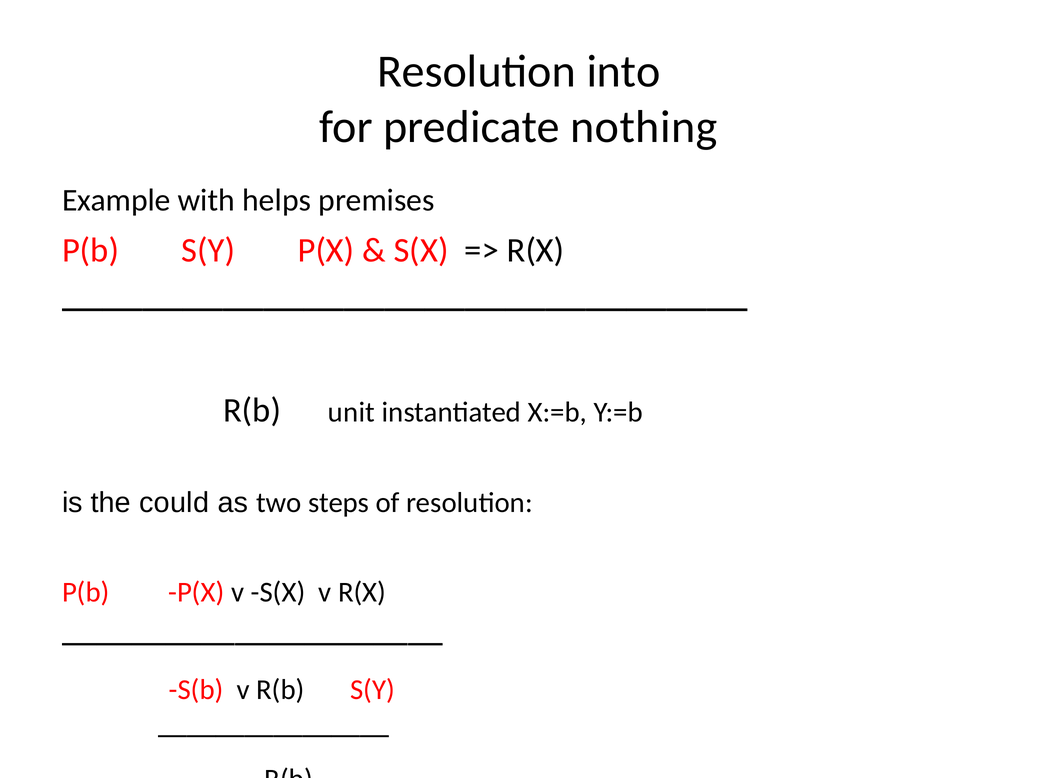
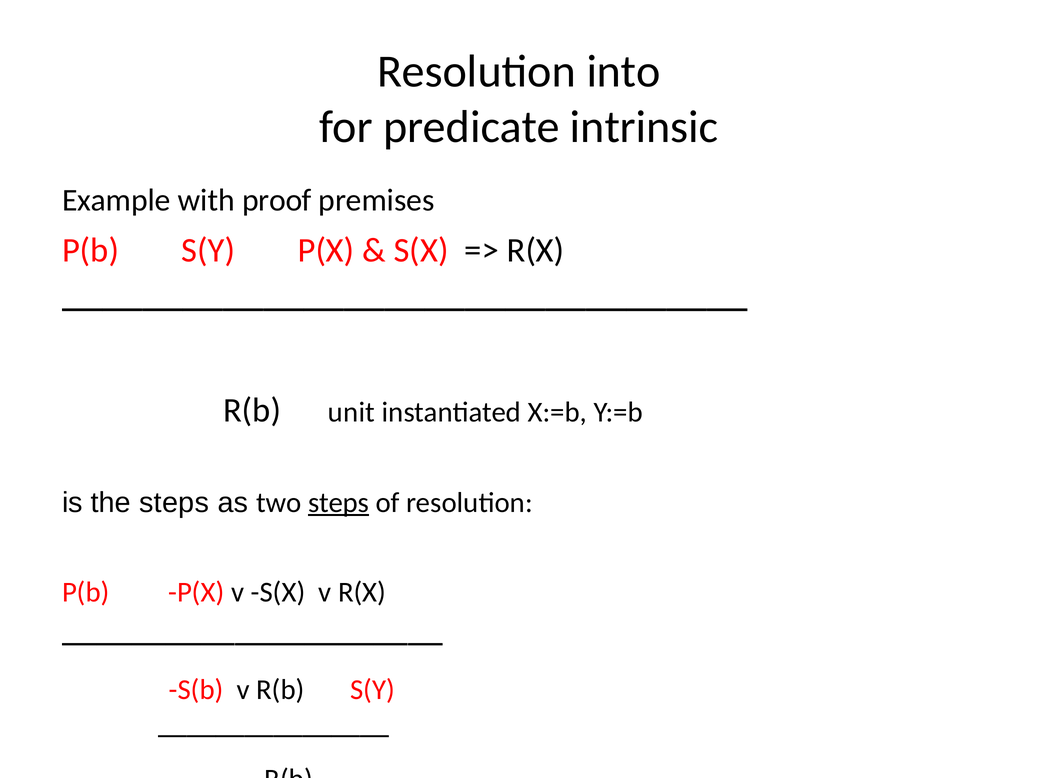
nothing: nothing -> intrinsic
helps: helps -> proof
the could: could -> steps
steps at (339, 503) underline: none -> present
